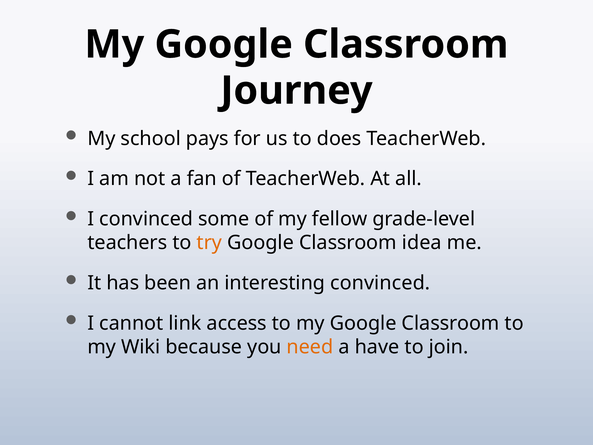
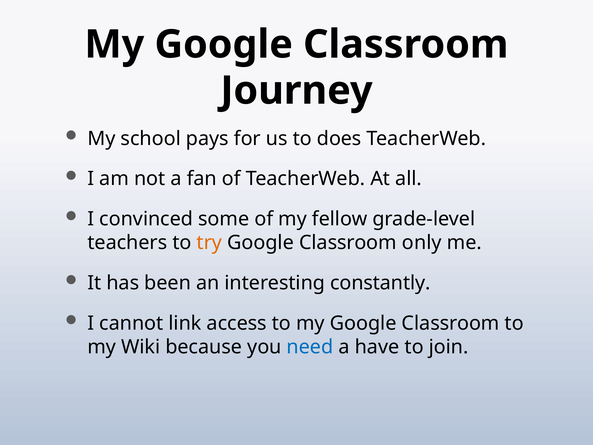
idea: idea -> only
interesting convinced: convinced -> constantly
need colour: orange -> blue
